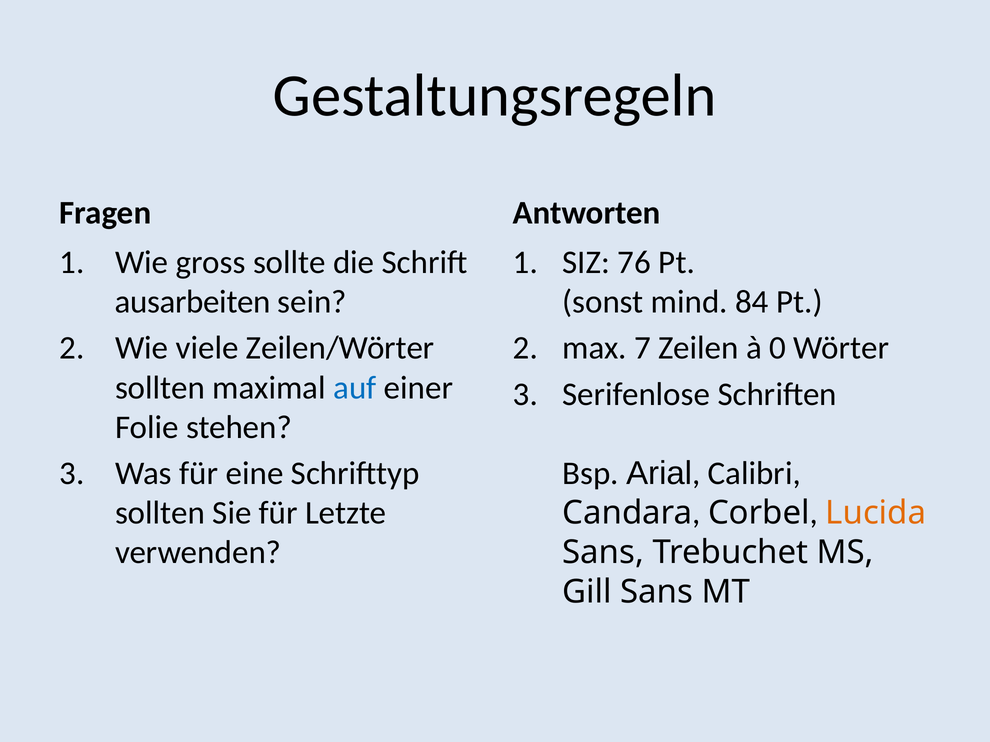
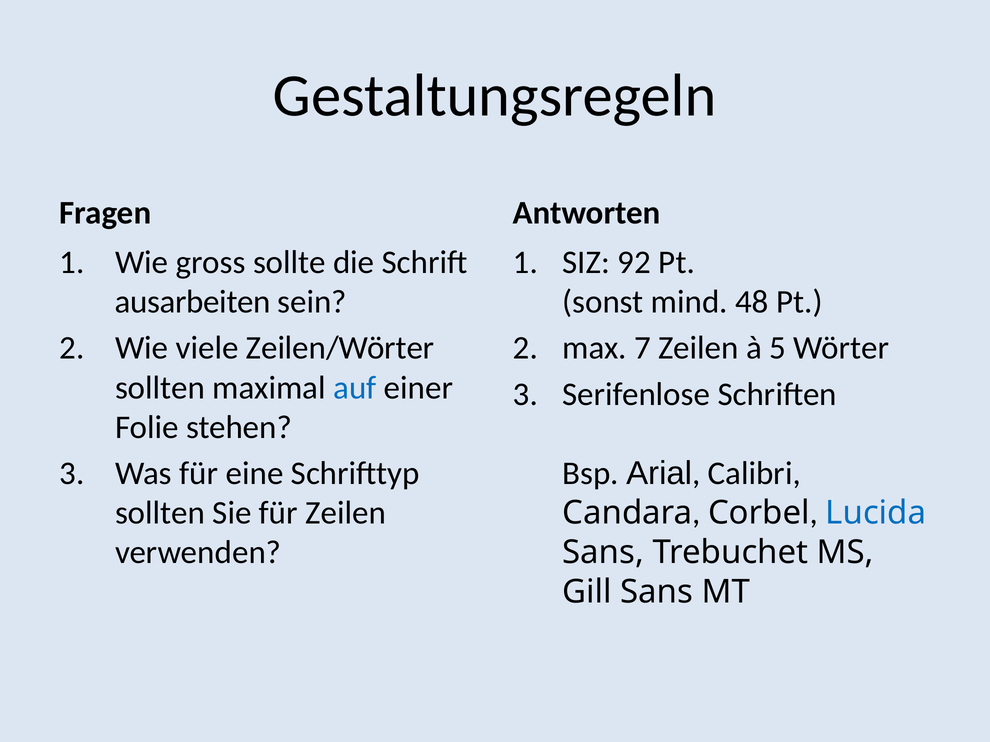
76: 76 -> 92
84: 84 -> 48
0: 0 -> 5
für Letzte: Letzte -> Zeilen
Lucida colour: orange -> blue
